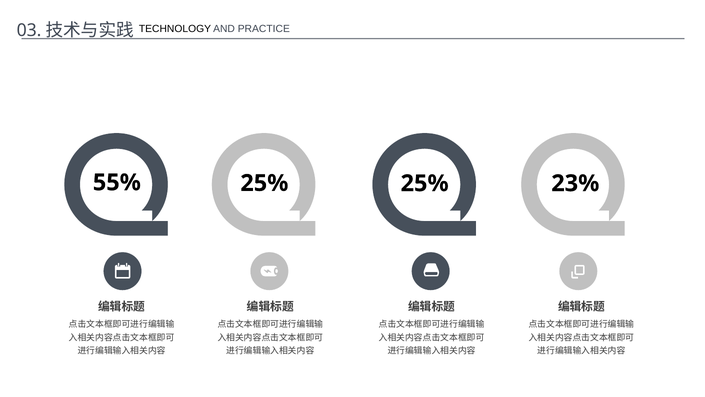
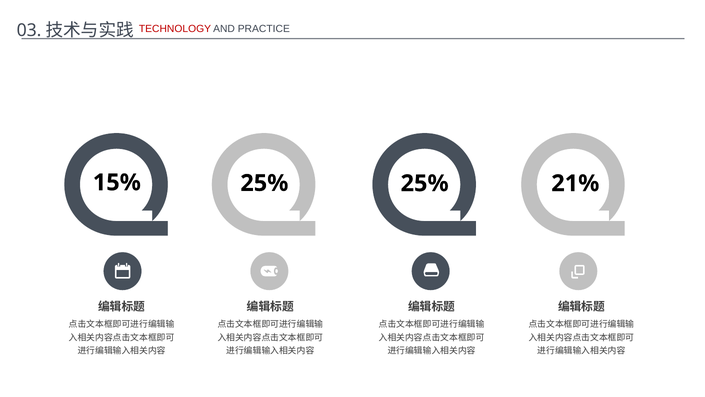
TECHNOLOGY colour: black -> red
55%: 55% -> 15%
23%: 23% -> 21%
